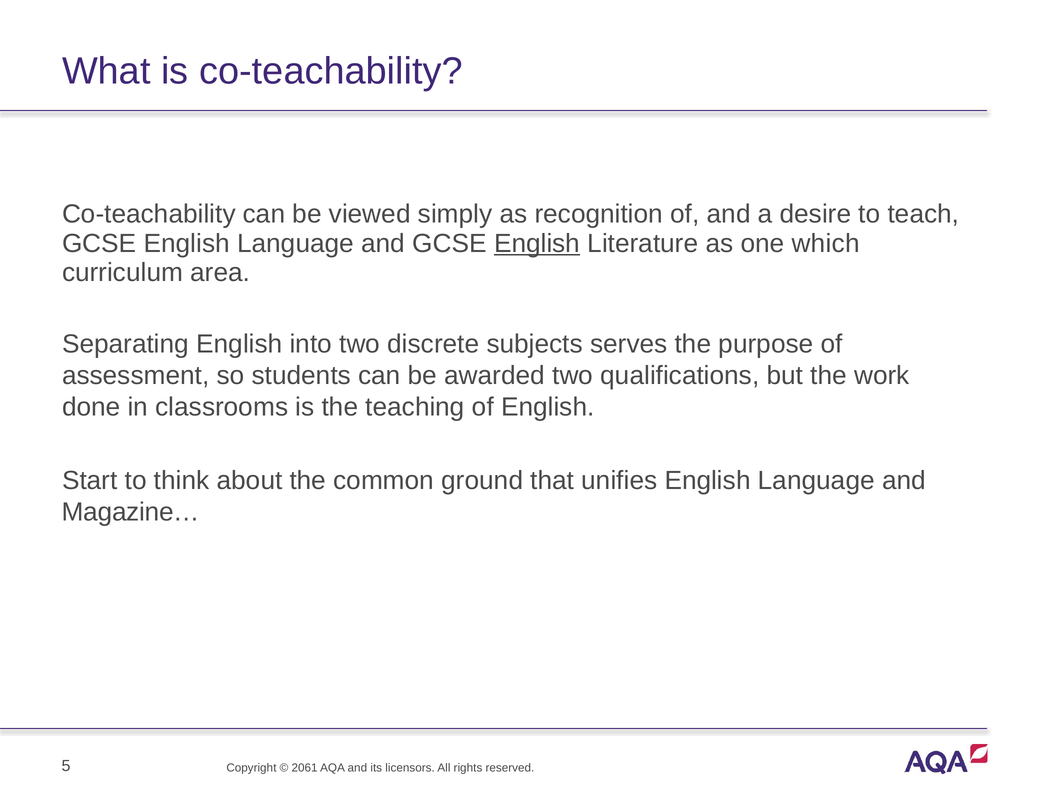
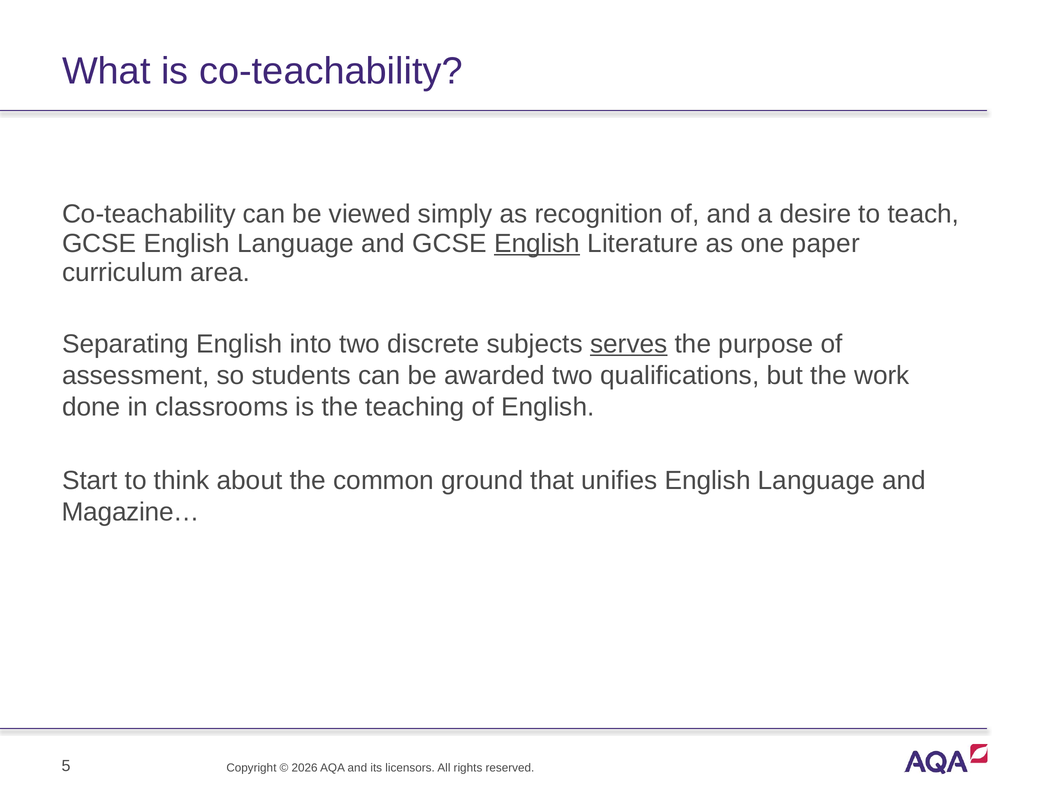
which: which -> paper
serves underline: none -> present
2061: 2061 -> 2026
